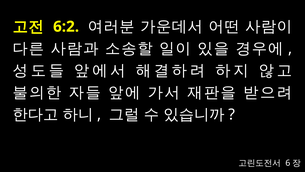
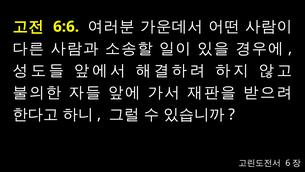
6:2: 6:2 -> 6:6
